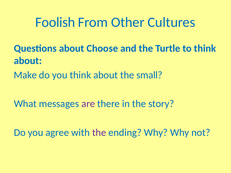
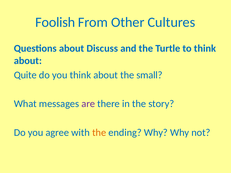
Choose: Choose -> Discuss
Make: Make -> Quite
the at (99, 133) colour: purple -> orange
